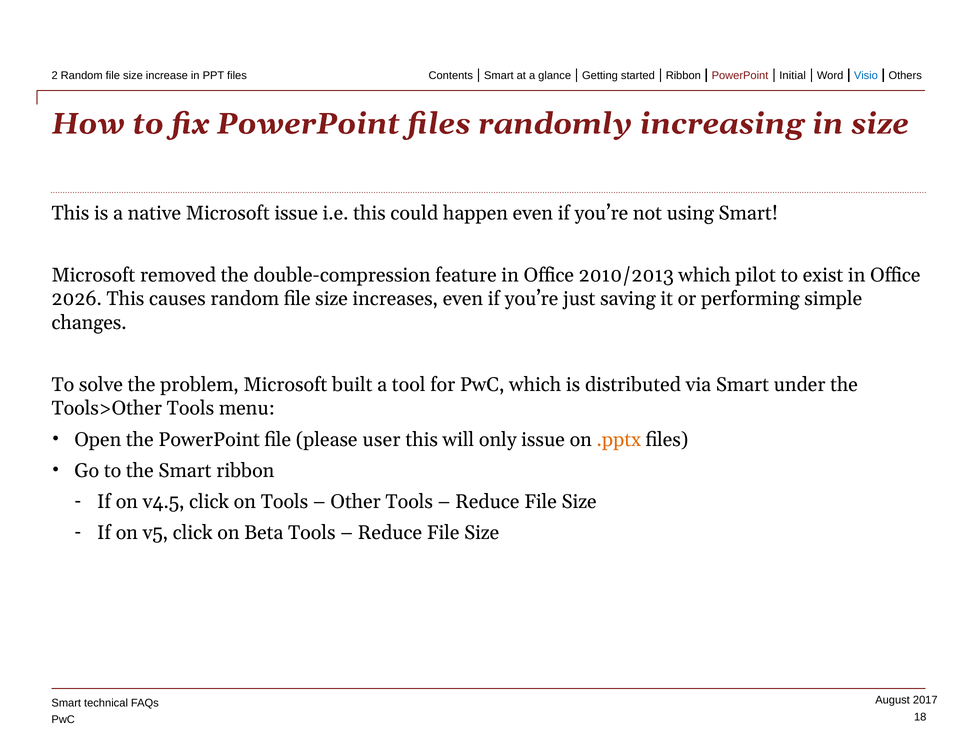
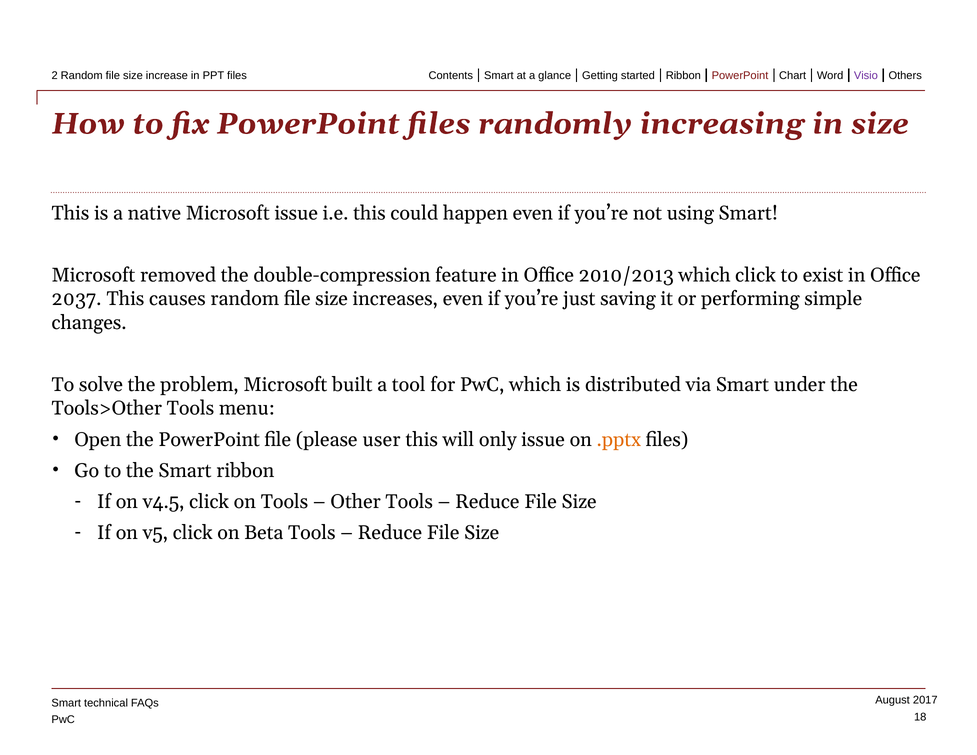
Initial: Initial -> Chart
Visio colour: blue -> purple
which pilot: pilot -> click
2026: 2026 -> 2037
